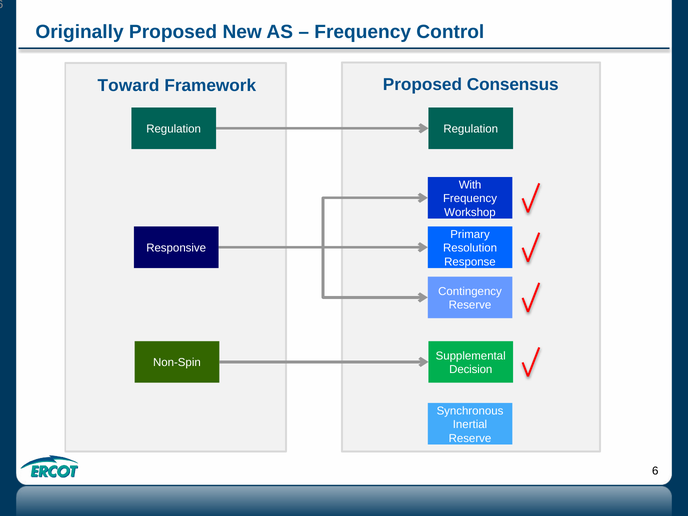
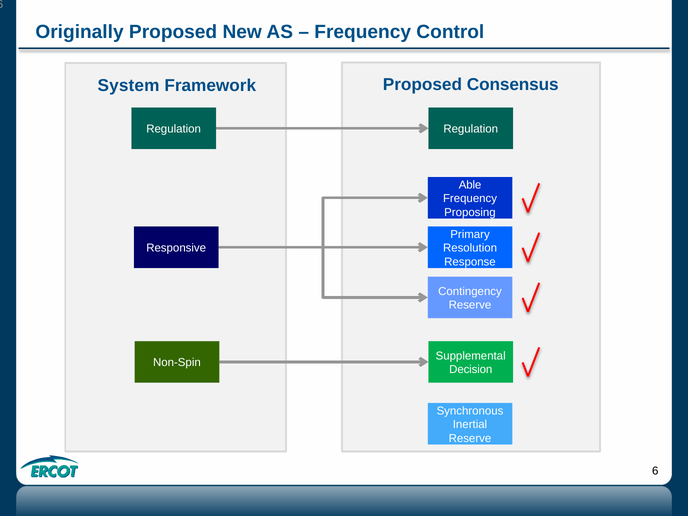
Toward: Toward -> System
With: With -> Able
Workshop: Workshop -> Proposing
